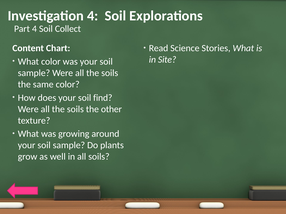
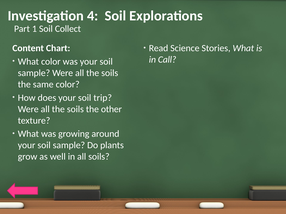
Part 4: 4 -> 1
Site: Site -> Call
find: find -> trip
